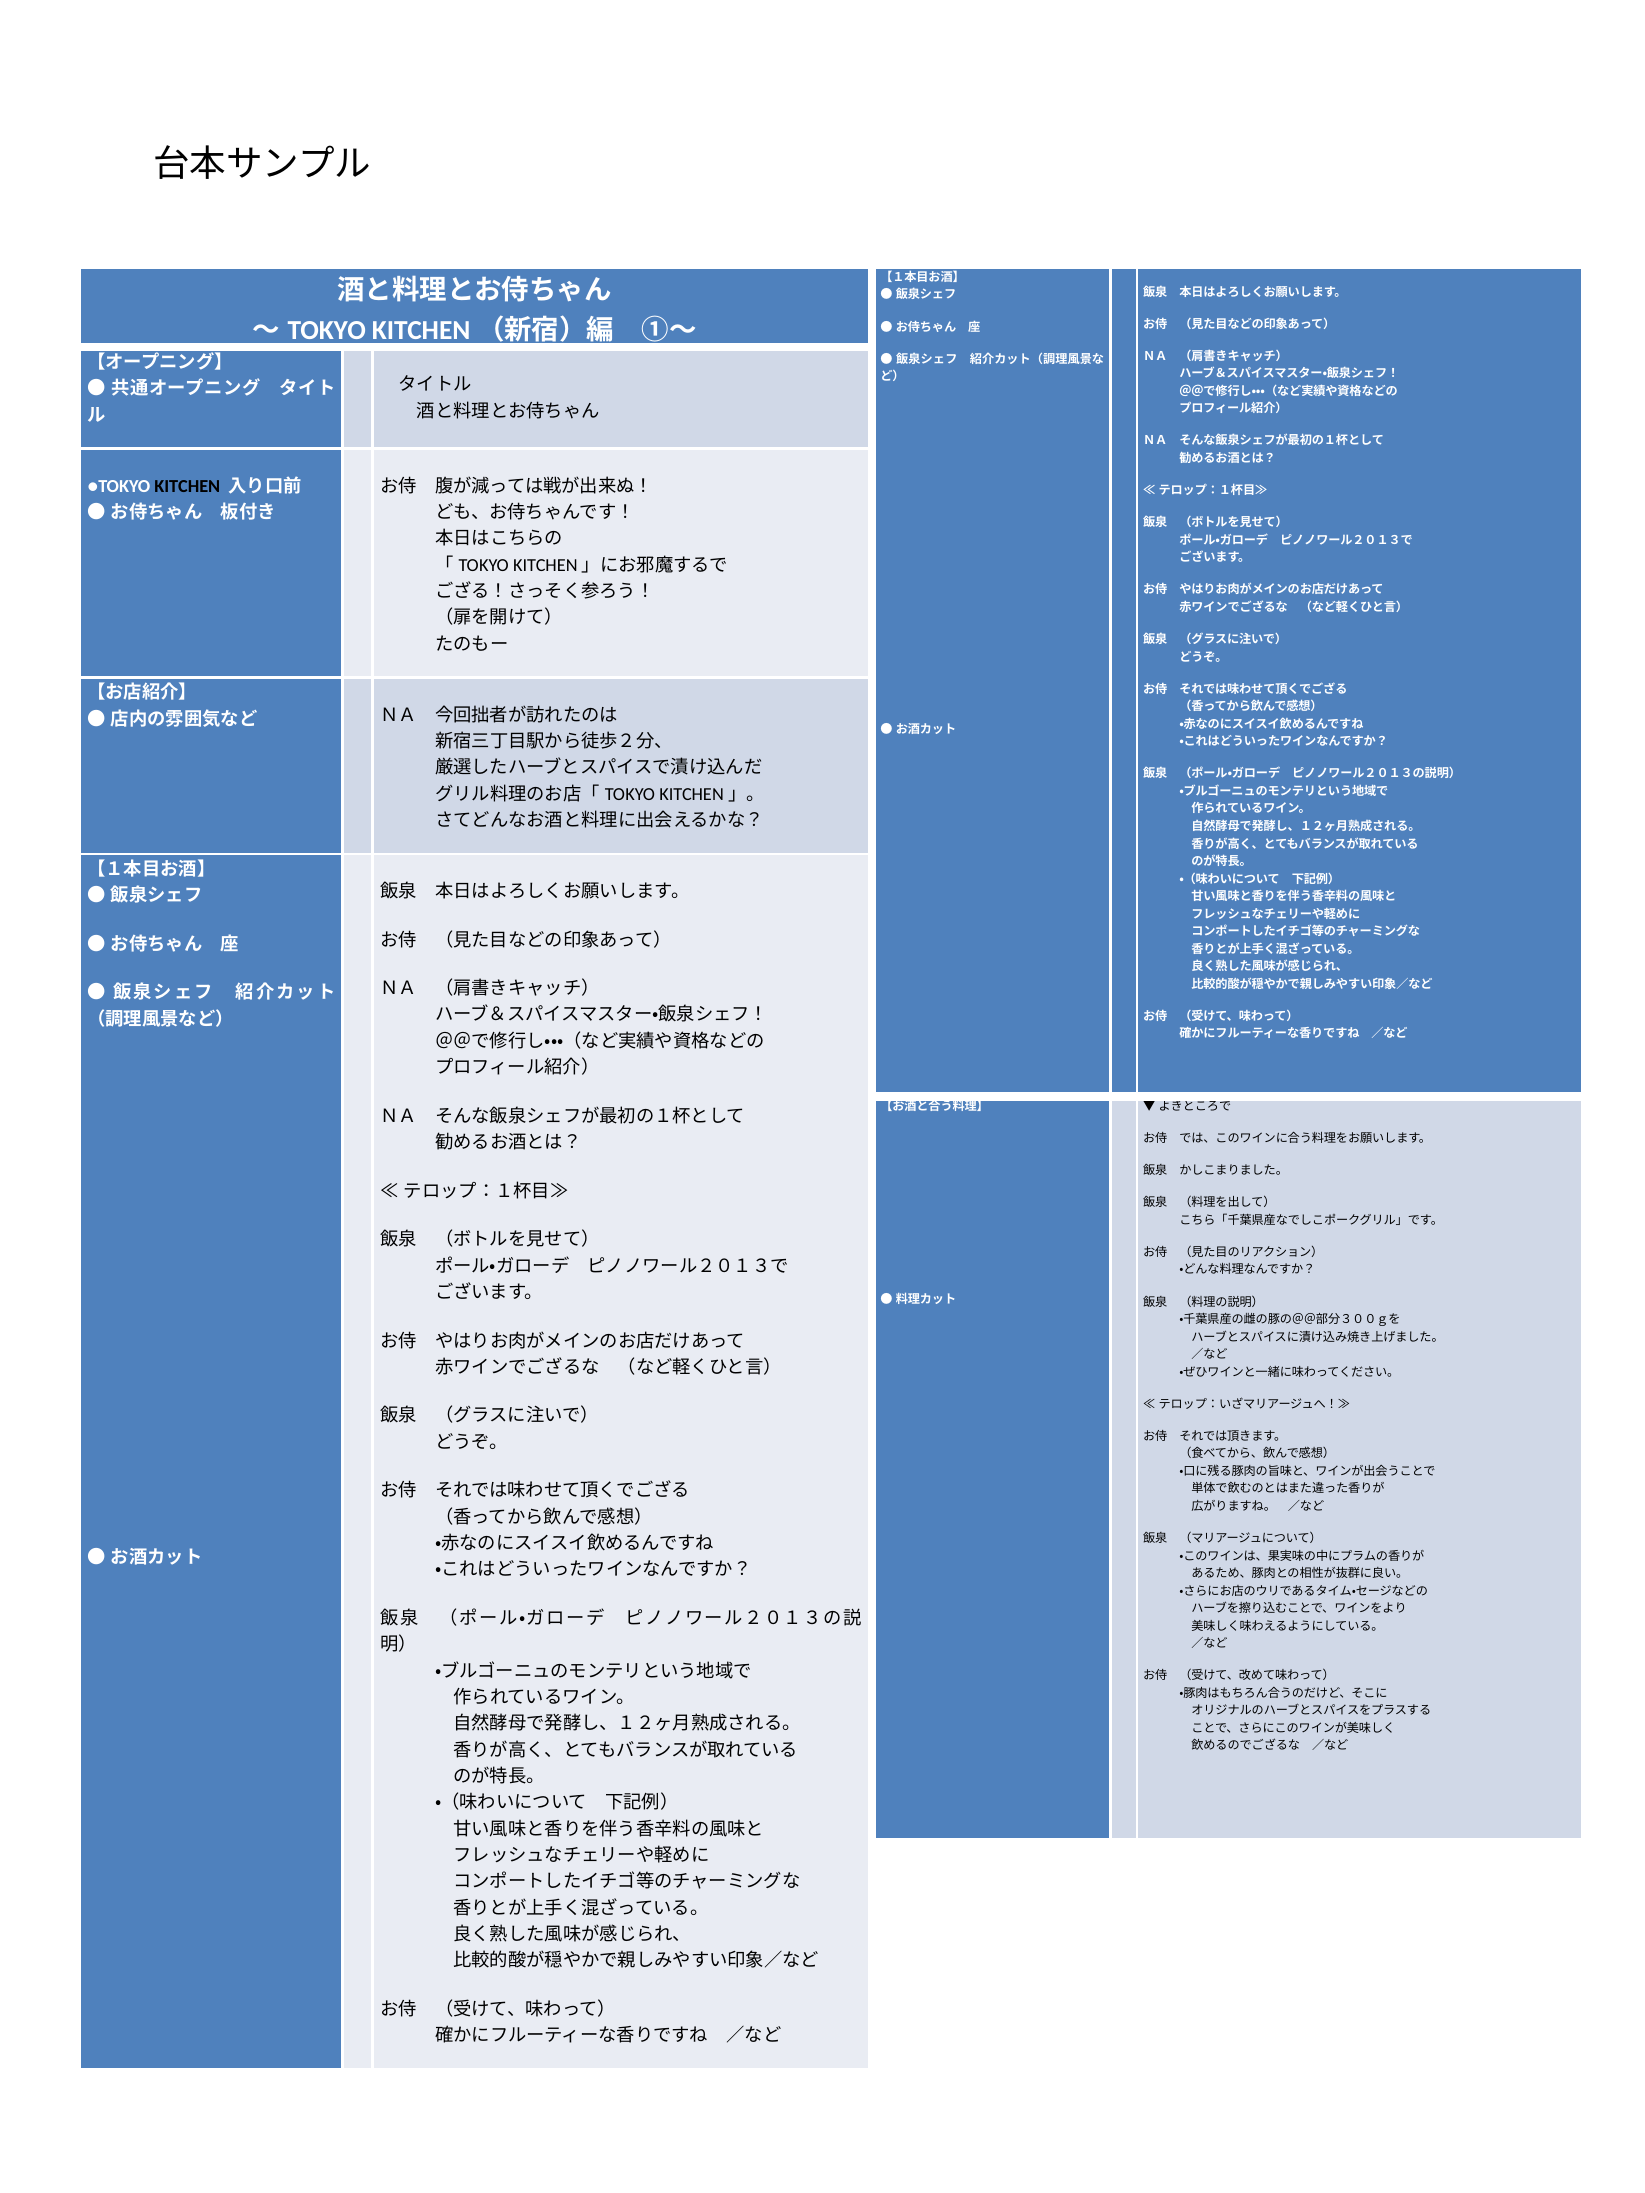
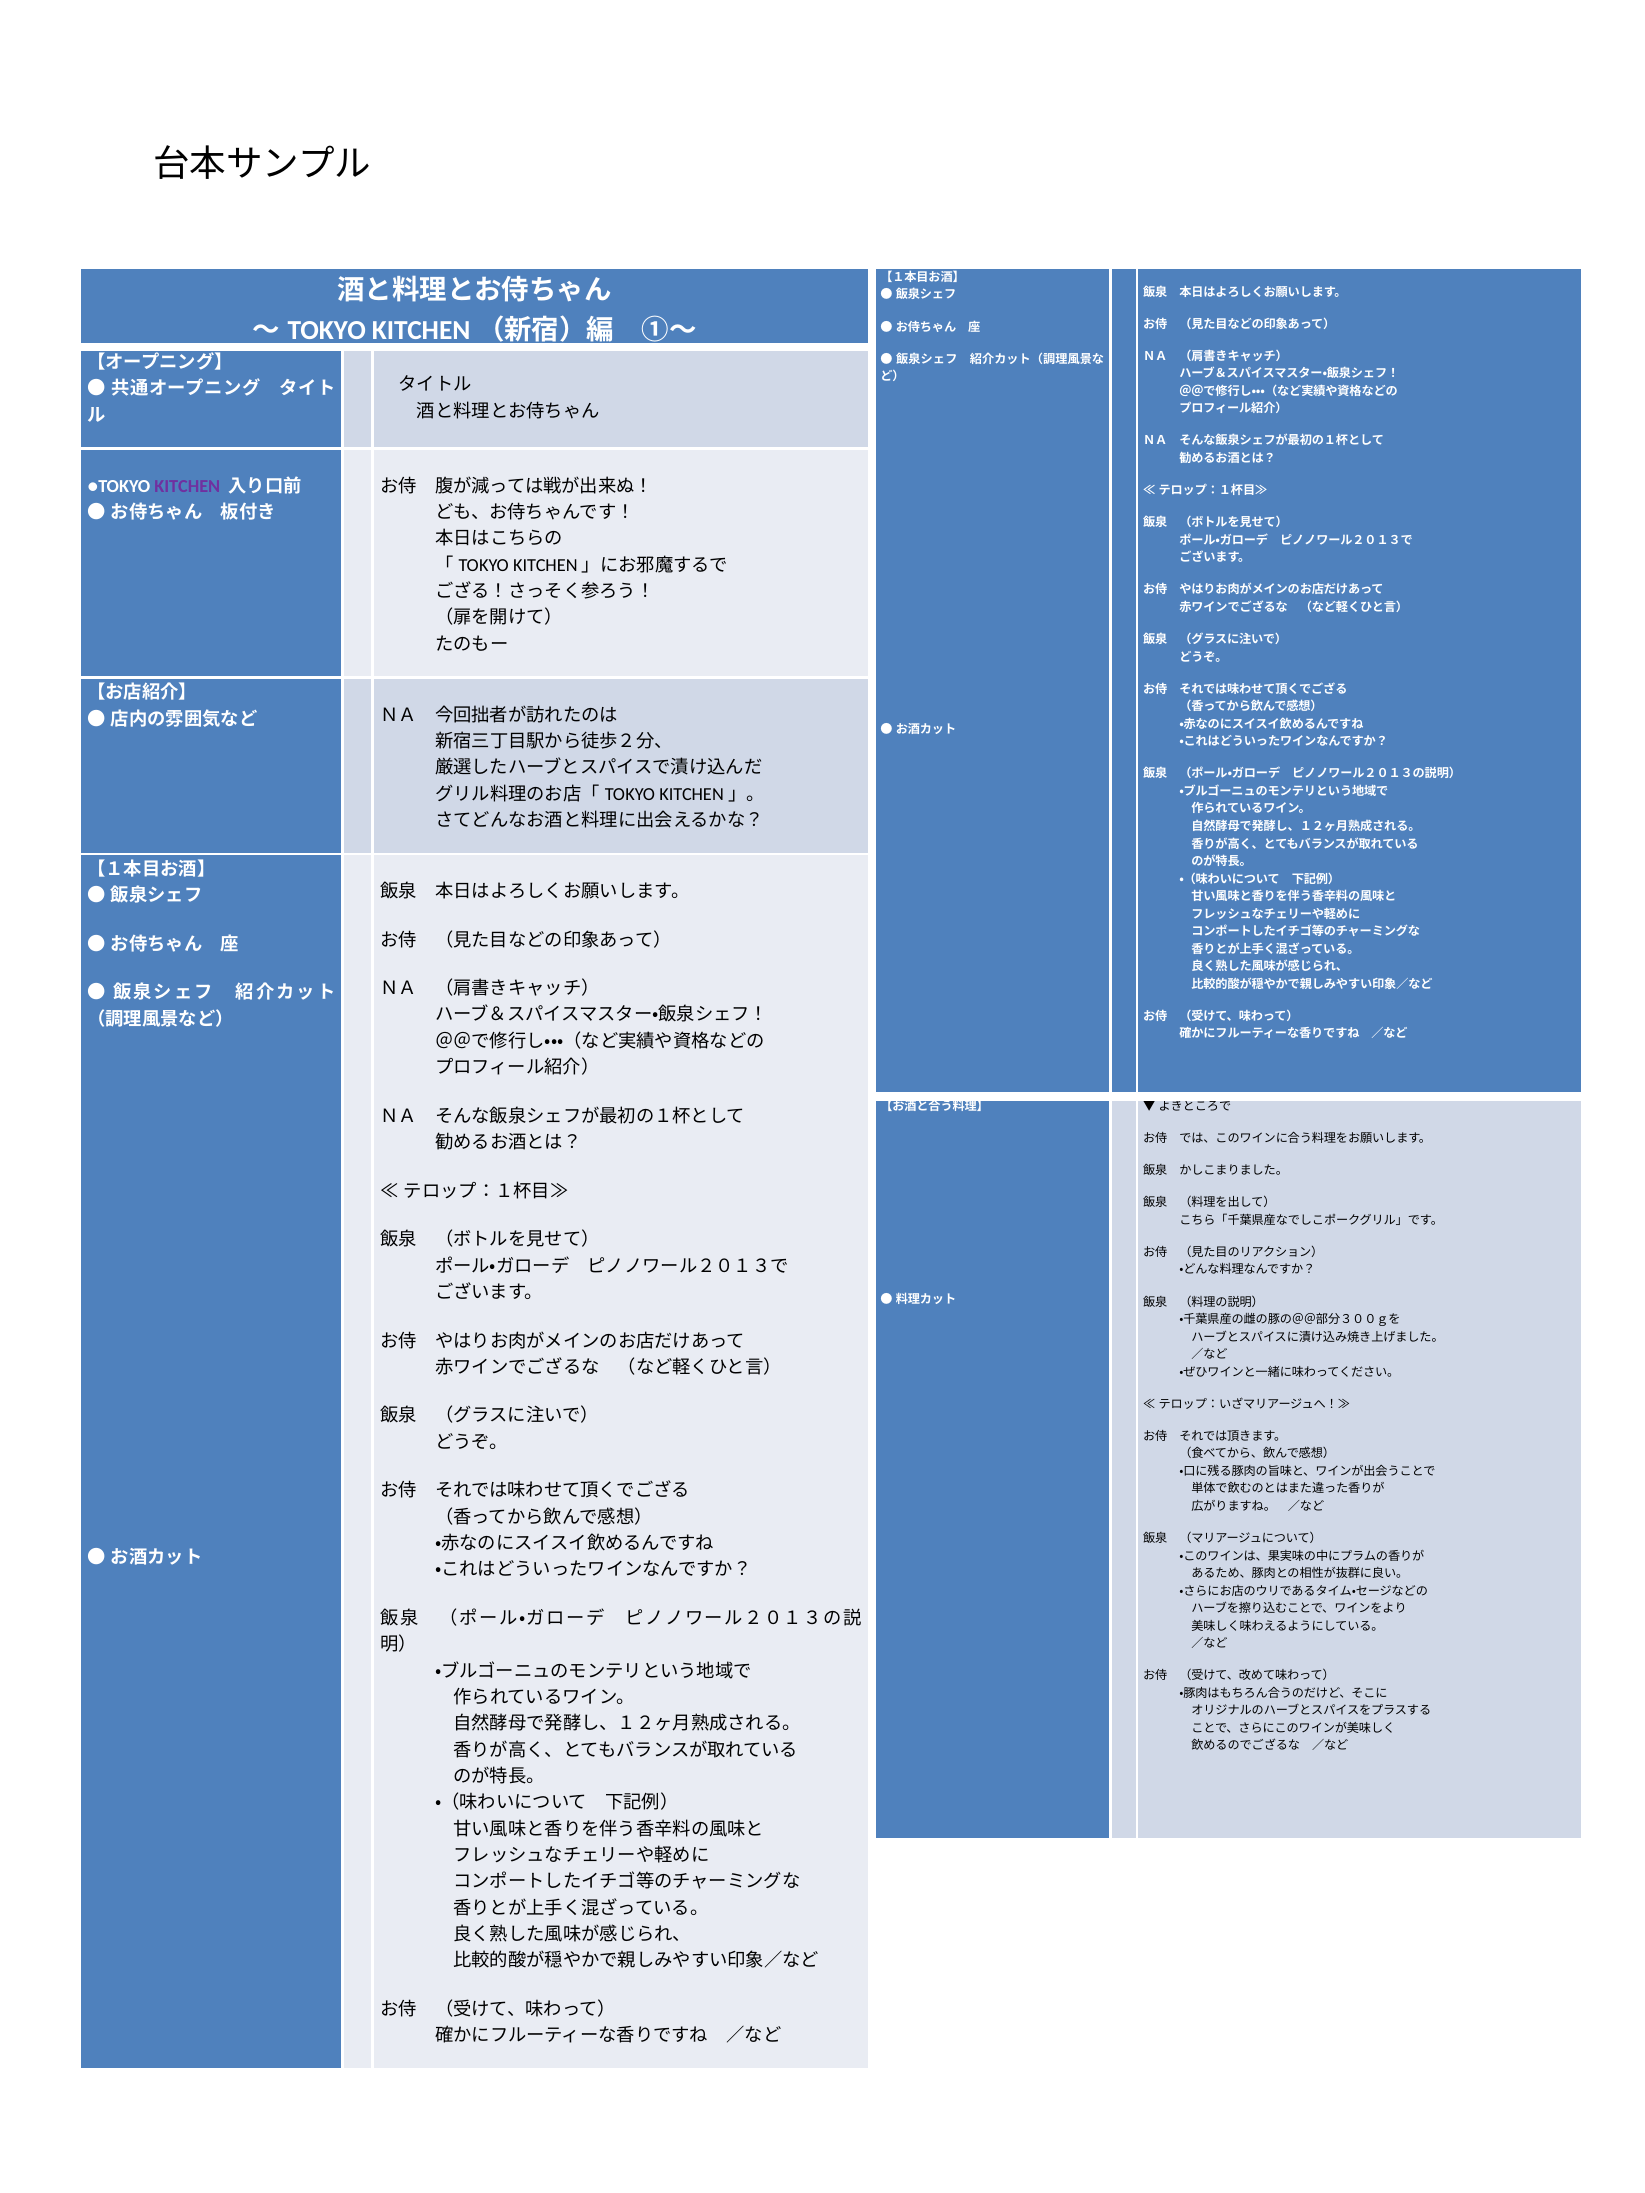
KITCHEN colour: black -> purple
